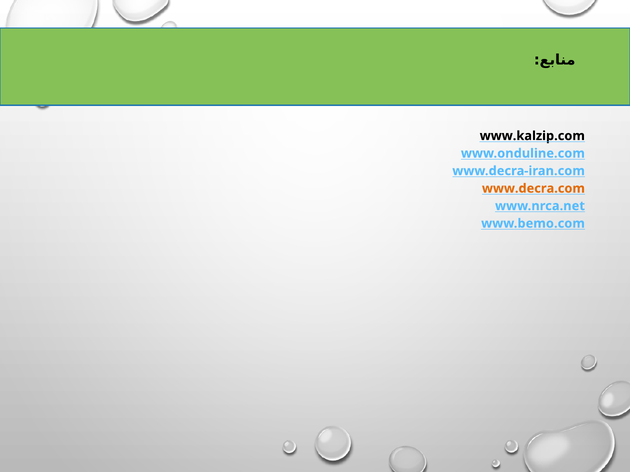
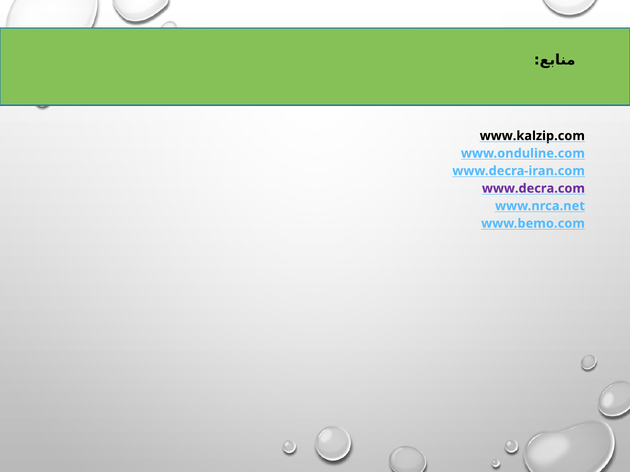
www.decra.com colour: orange -> purple
